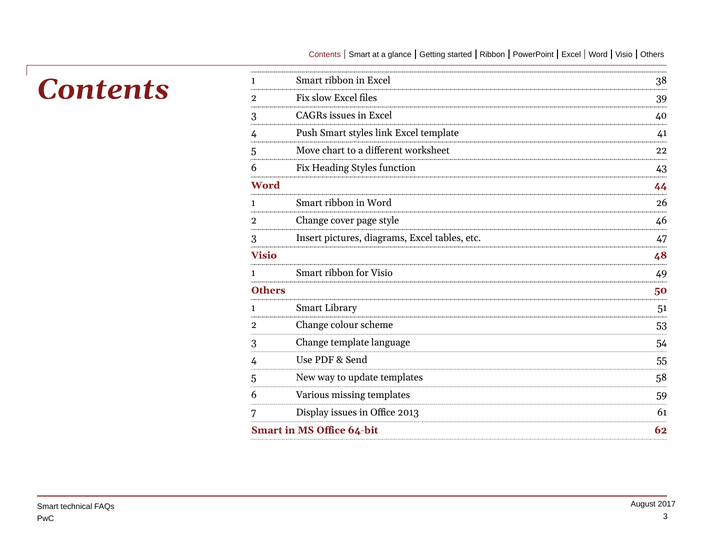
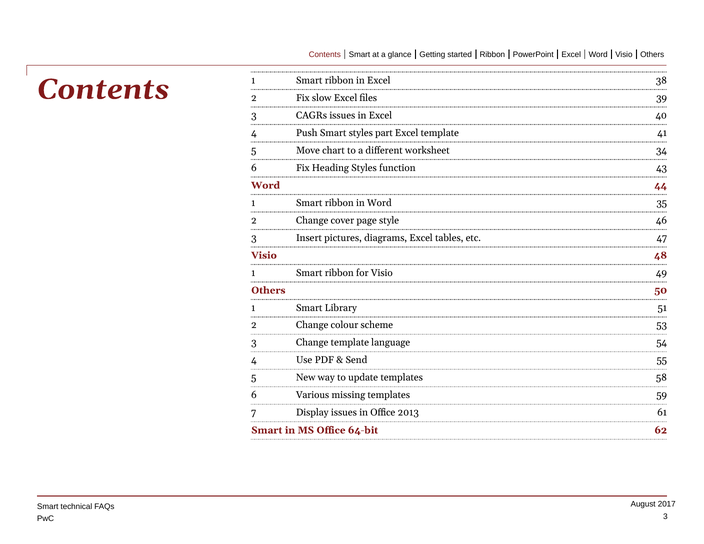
link: link -> part
22: 22 -> 34
26: 26 -> 35
